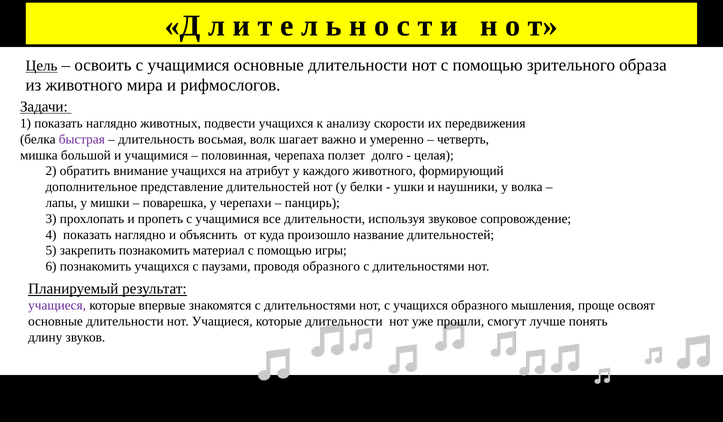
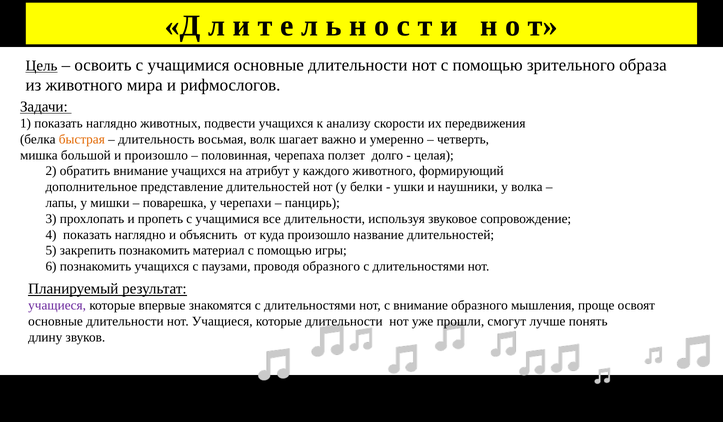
быстрая colour: purple -> orange
и учащимися: учащимися -> произошло
с учащихся: учащихся -> внимание
